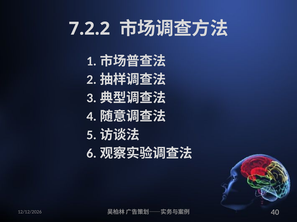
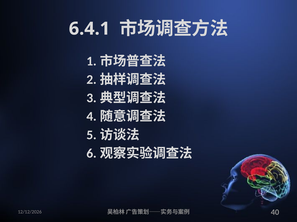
7.2.2: 7.2.2 -> 6.4.1
